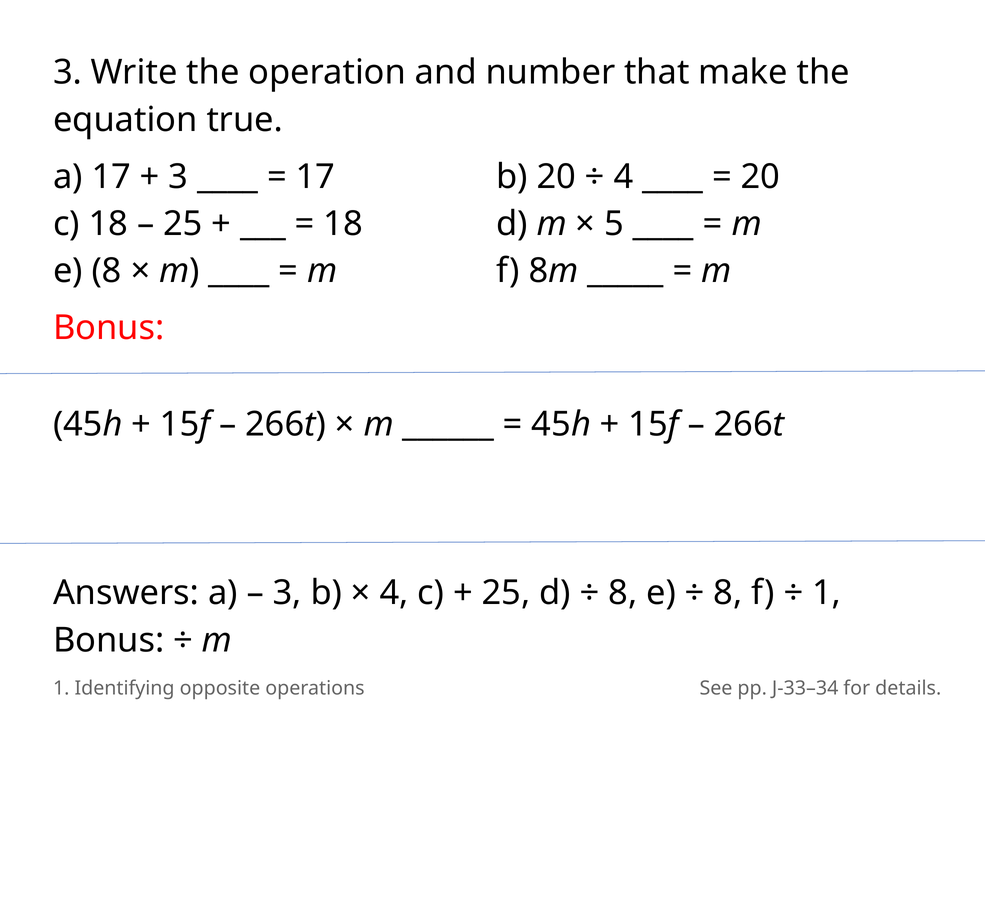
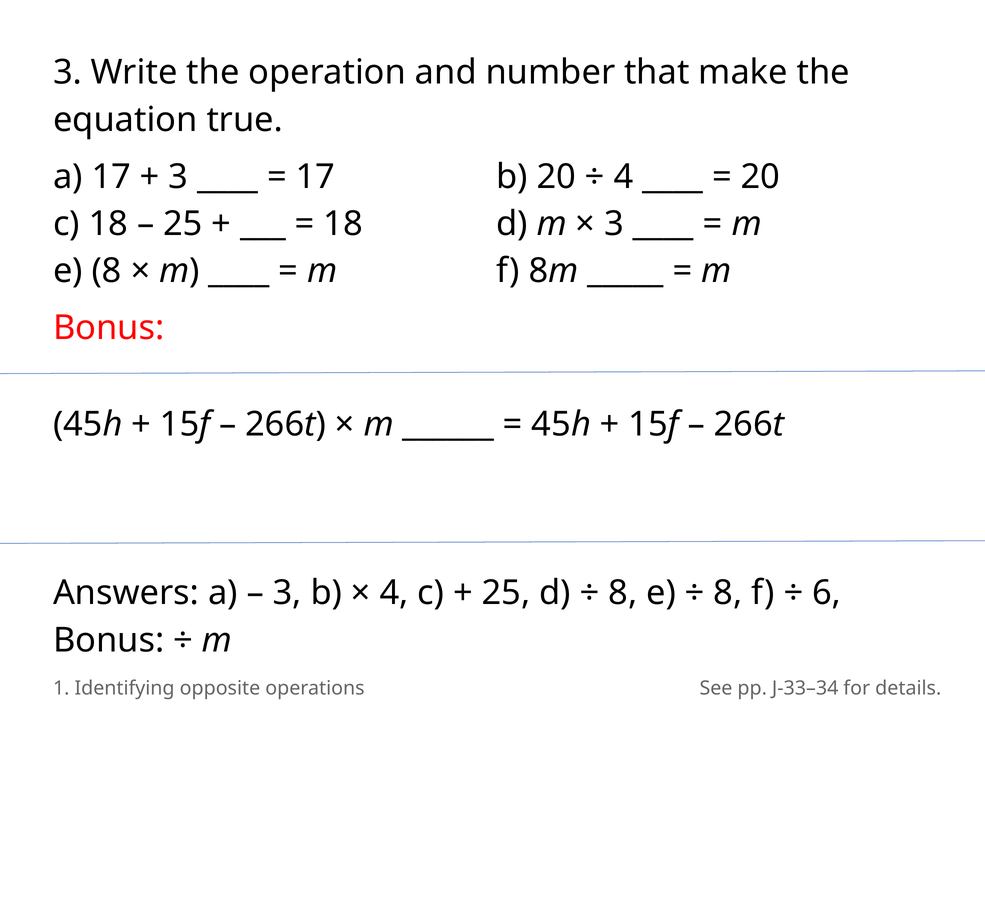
5 at (614, 224): 5 -> 3
1 at (827, 593): 1 -> 6
